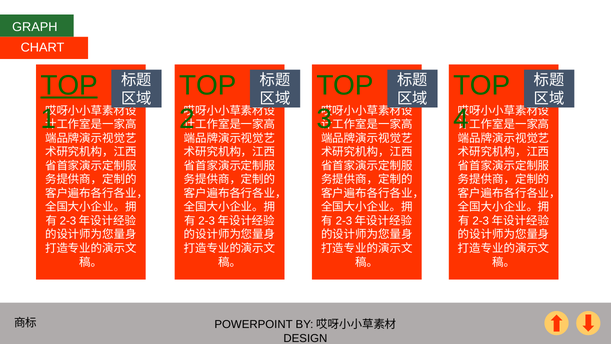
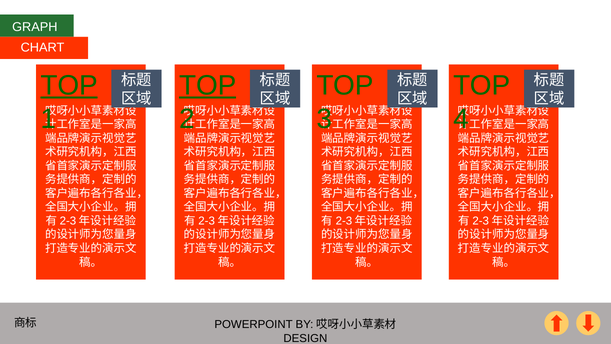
TOP at (208, 85) underline: none -> present
